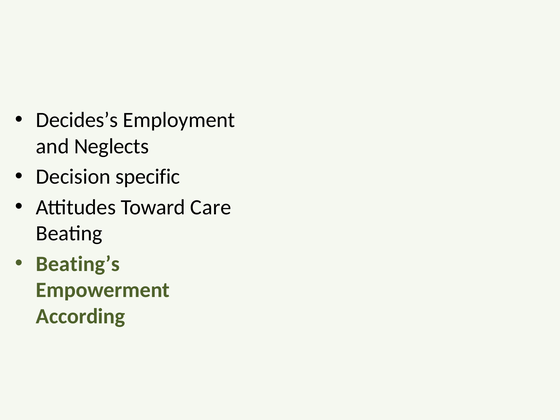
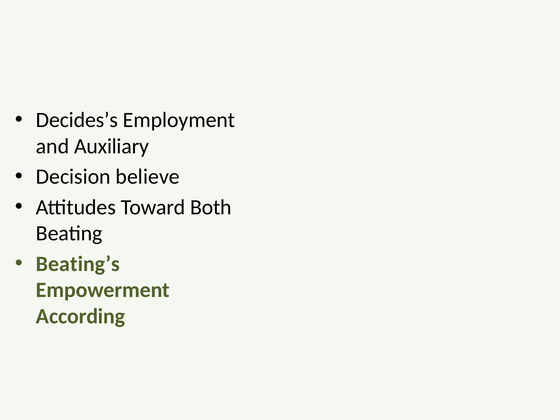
Neglects: Neglects -> Auxiliary
specific: specific -> believe
Care: Care -> Both
